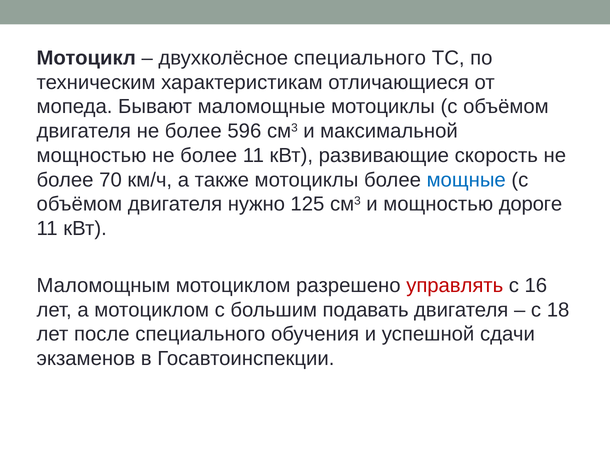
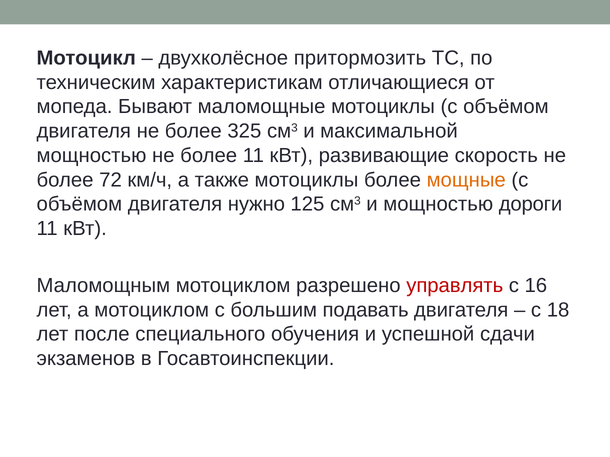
двухколёсное специального: специального -> притормозить
596: 596 -> 325
70: 70 -> 72
мощные colour: blue -> orange
дороге: дороге -> дороги
